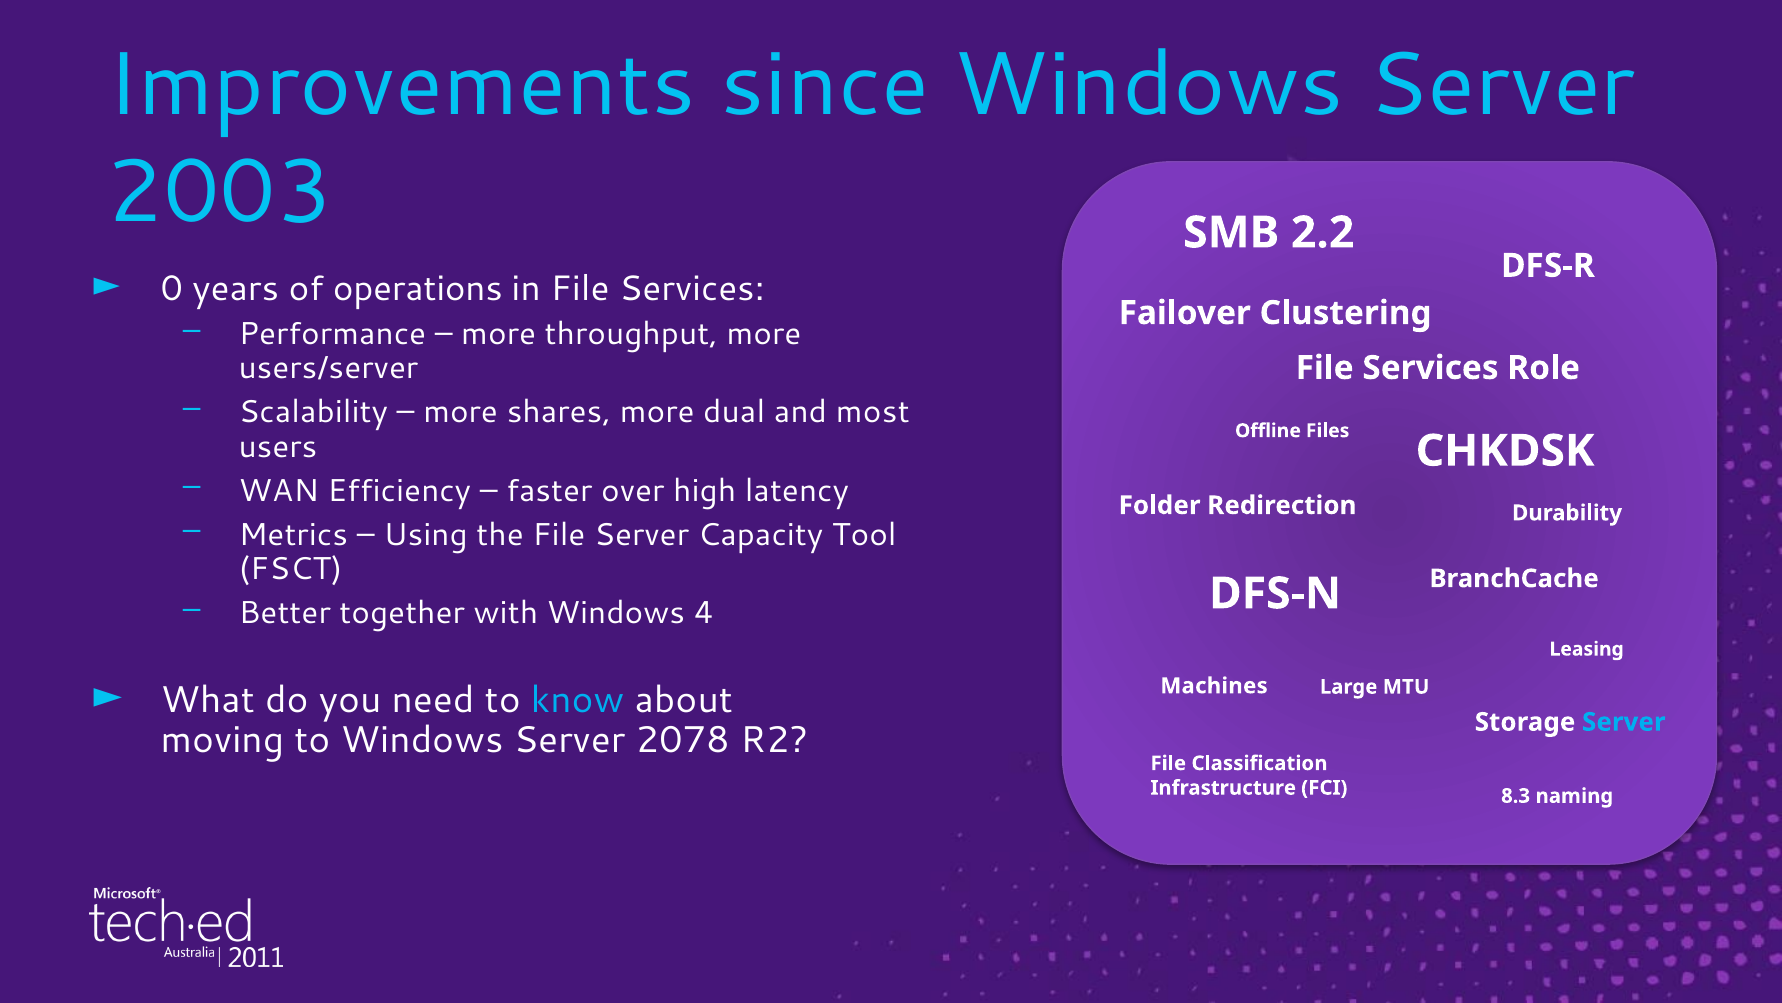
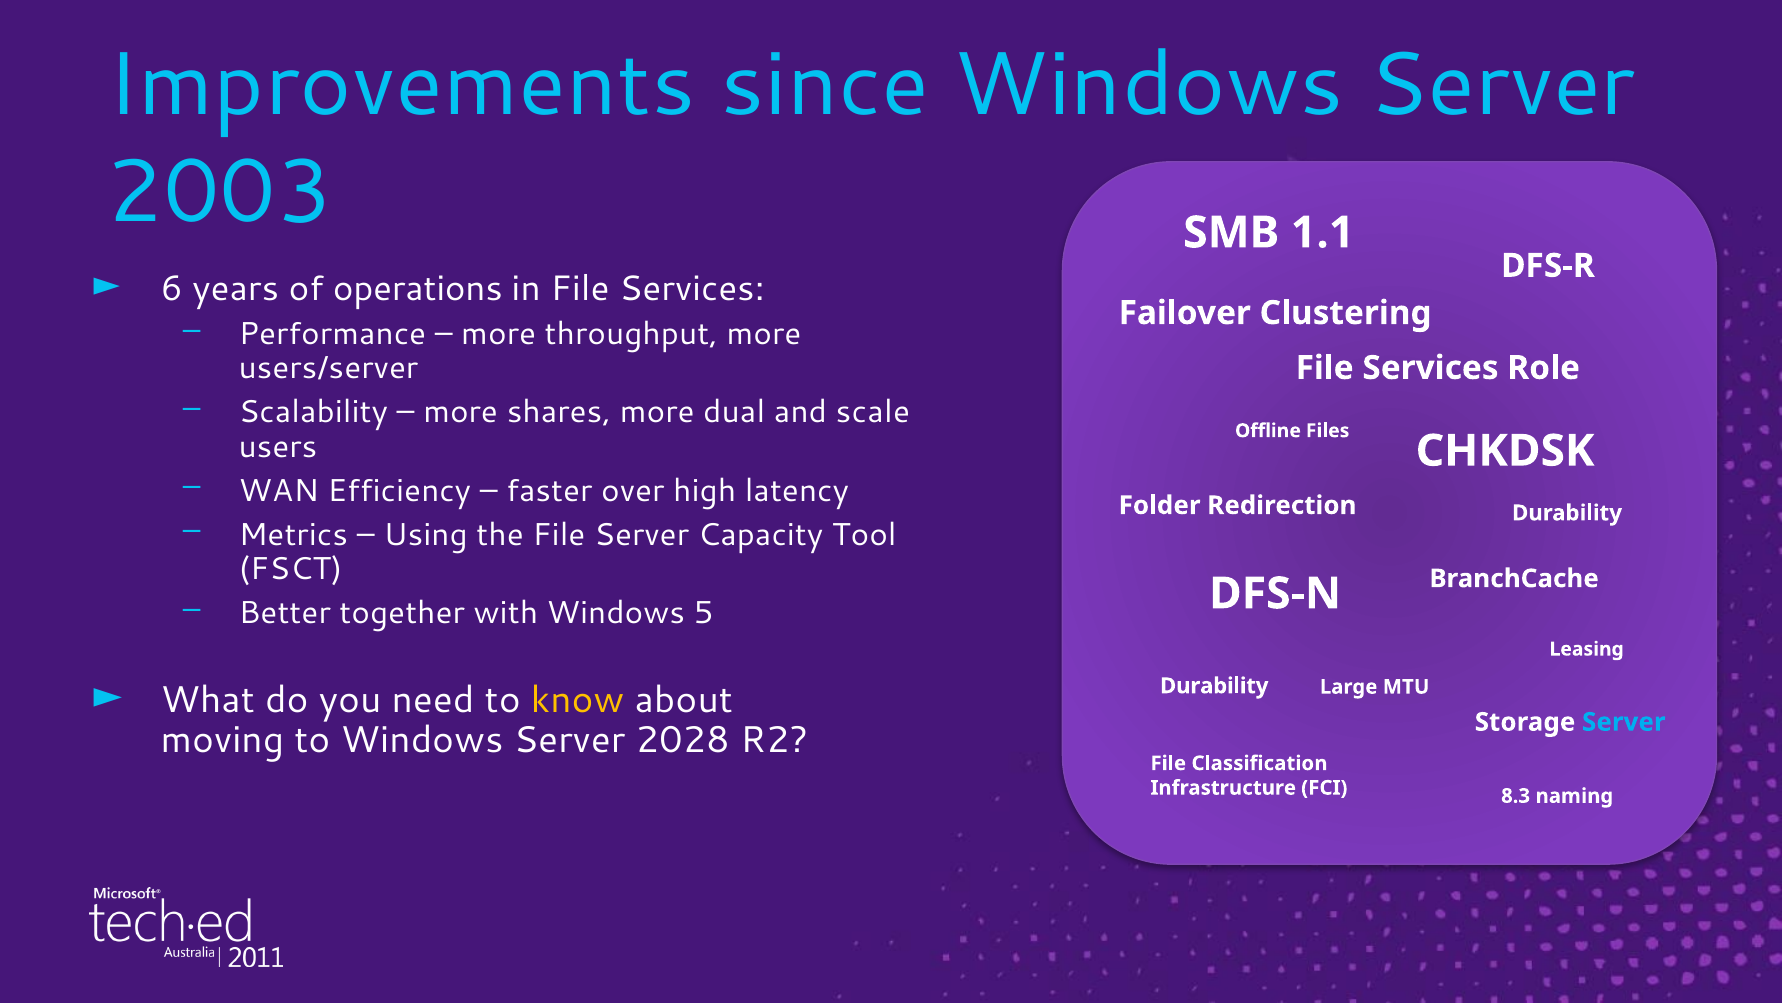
2.2: 2.2 -> 1.1
0: 0 -> 6
most: most -> scale
4: 4 -> 5
know colour: light blue -> yellow
Machines at (1214, 686): Machines -> Durability
2078: 2078 -> 2028
